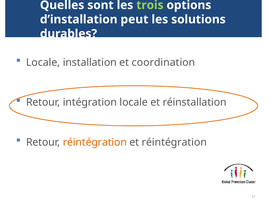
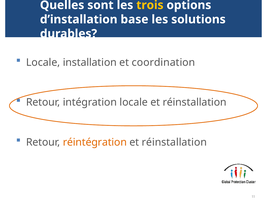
trois colour: light green -> yellow
peut: peut -> base
réintégration at (174, 142): réintégration -> réinstallation
